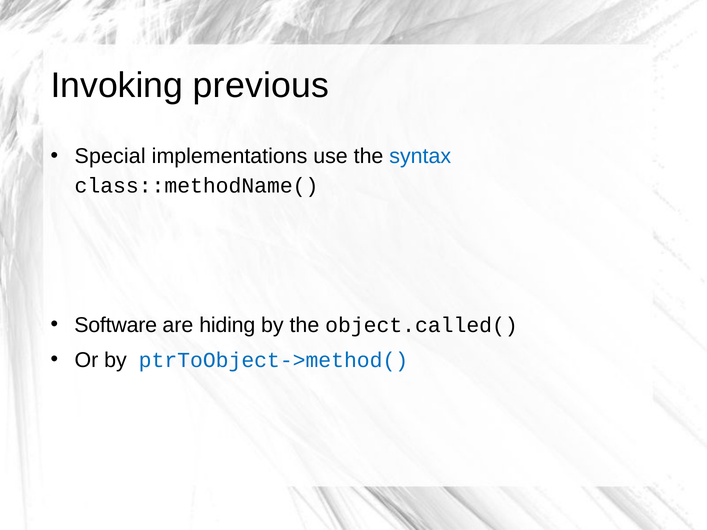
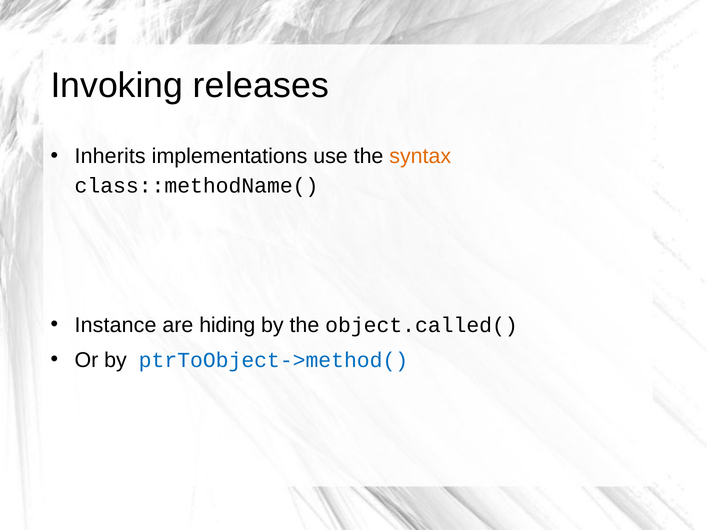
previous: previous -> releases
Special: Special -> Inherits
syntax colour: blue -> orange
Software: Software -> Instance
